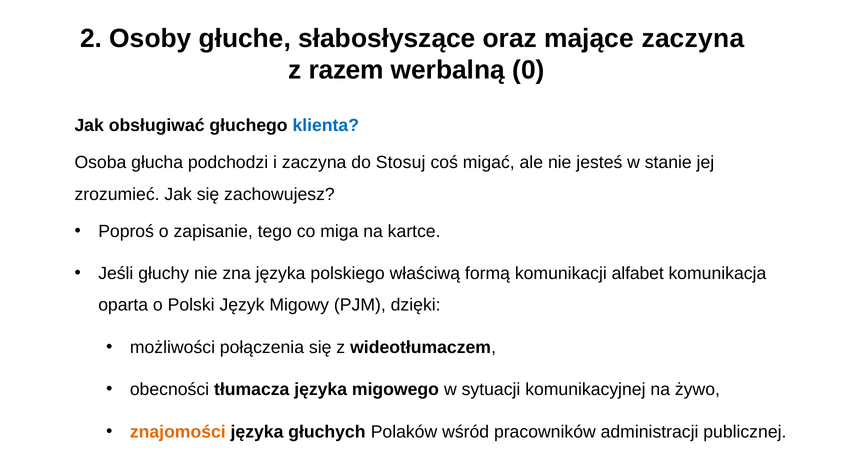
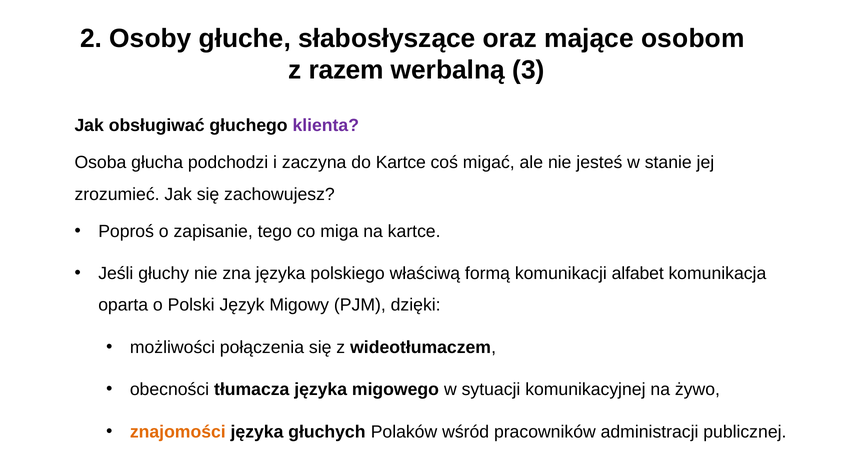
mające zaczyna: zaczyna -> osobom
0: 0 -> 3
klienta colour: blue -> purple
do Stosuj: Stosuj -> Kartce
